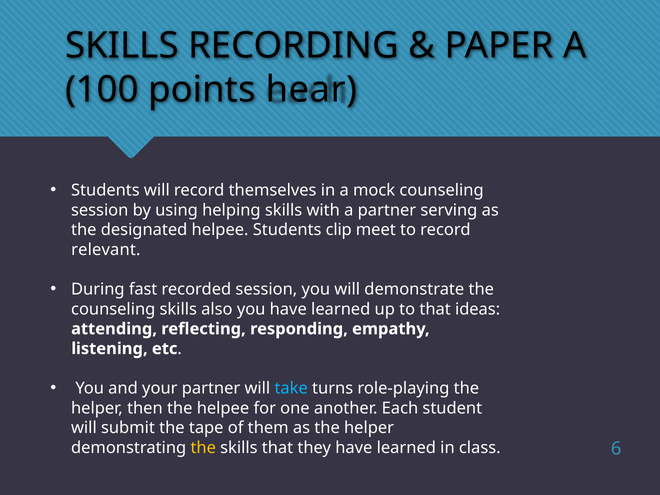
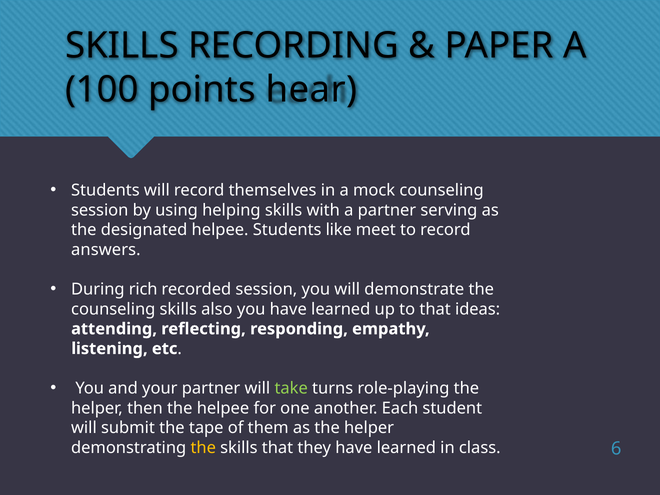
clip: clip -> like
relevant: relevant -> answers
fast: fast -> rich
take colour: light blue -> light green
